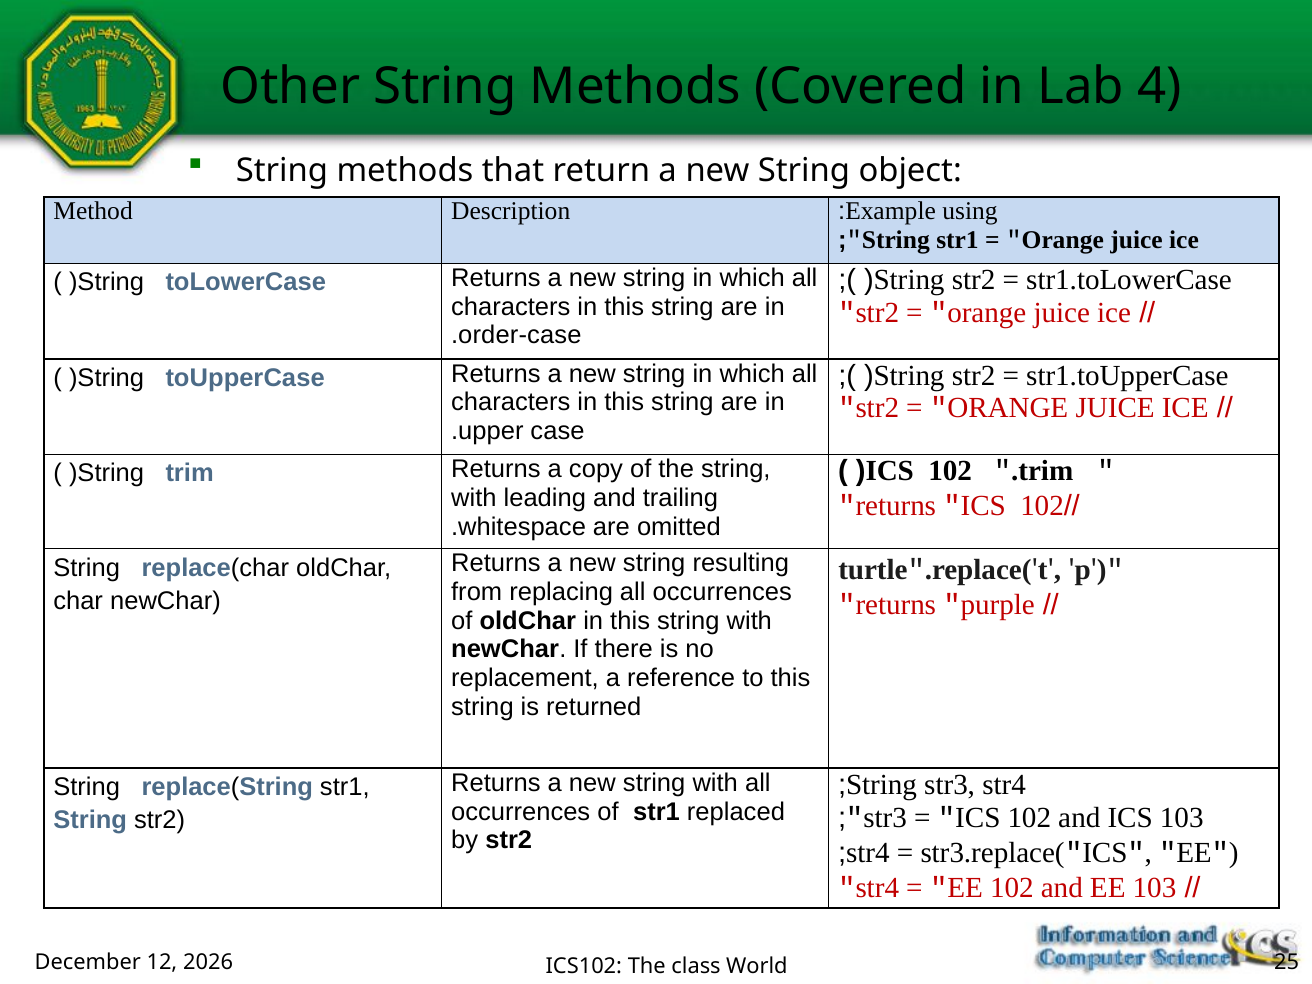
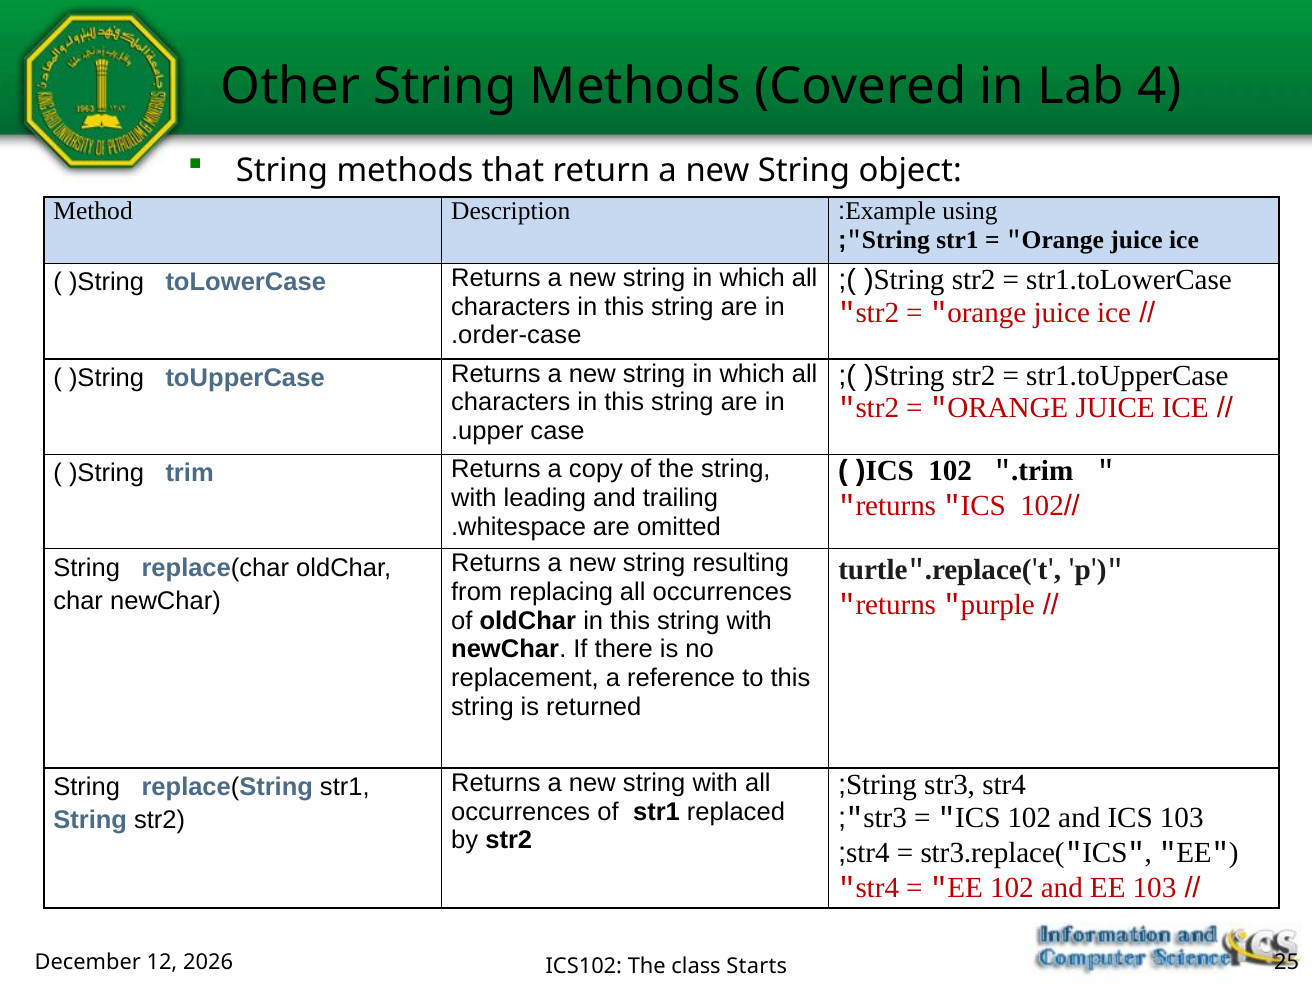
World: World -> Starts
